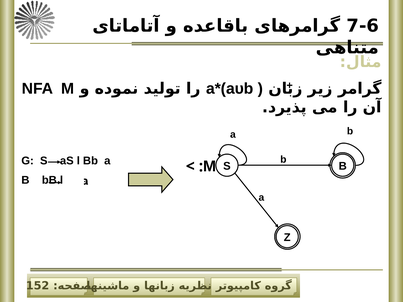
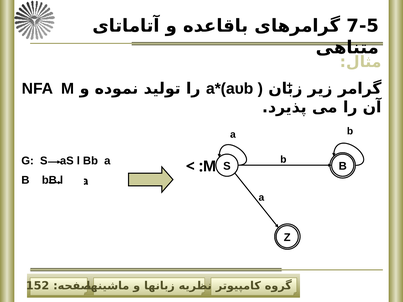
7-6: 7-6 -> 7-5
